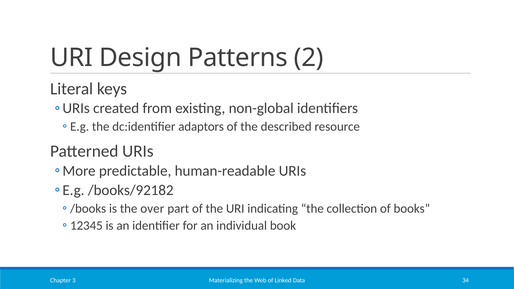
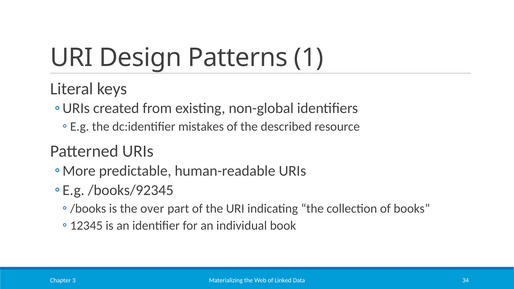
2: 2 -> 1
adaptors: adaptors -> mistakes
/books/92182: /books/92182 -> /books/92345
